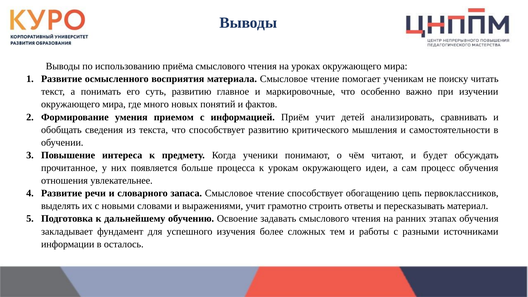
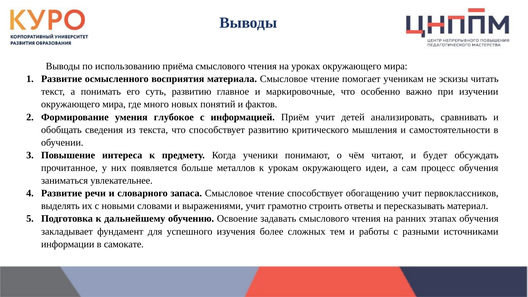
поиску: поиску -> эскизы
приемом: приемом -> глубокое
процесса: процесса -> металлов
отношения: отношения -> заниматься
обогащению цепь: цепь -> учит
осталось: осталось -> самокате
